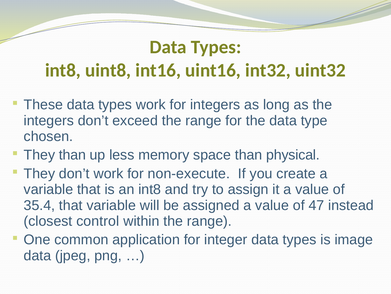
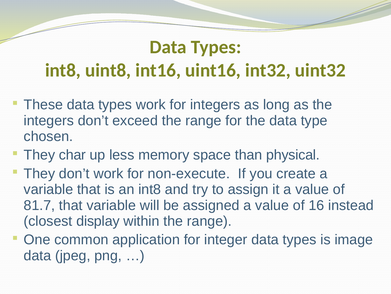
They than: than -> char
35.4: 35.4 -> 81.7
47: 47 -> 16
control: control -> display
